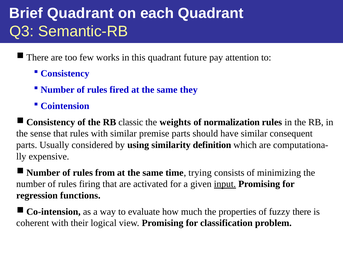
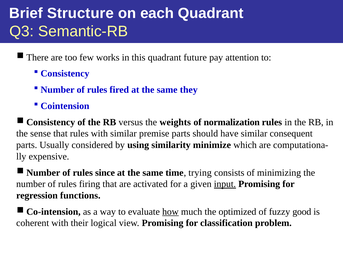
Brief Quadrant: Quadrant -> Structure
classic: classic -> versus
definition: definition -> minimize
from: from -> since
how underline: none -> present
properties: properties -> optimized
fuzzy there: there -> good
